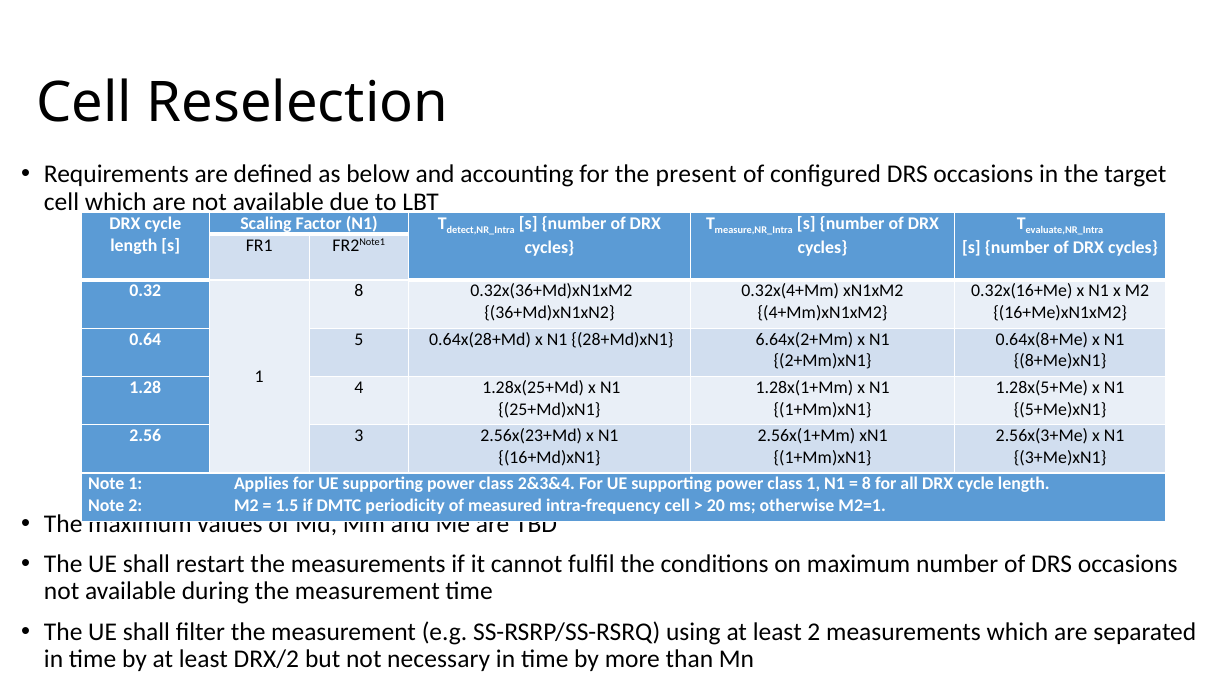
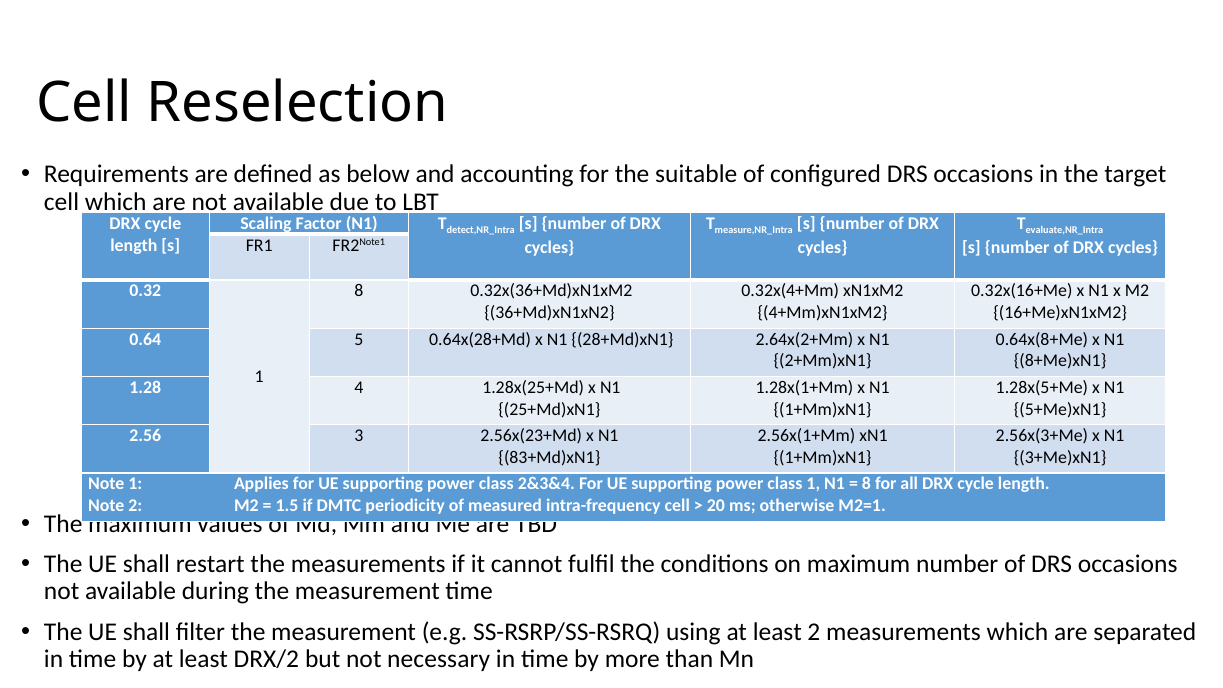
present: present -> suitable
6.64x(2+Mm: 6.64x(2+Mm -> 2.64x(2+Mm
16+Md)xN1: 16+Md)xN1 -> 83+Md)xN1
